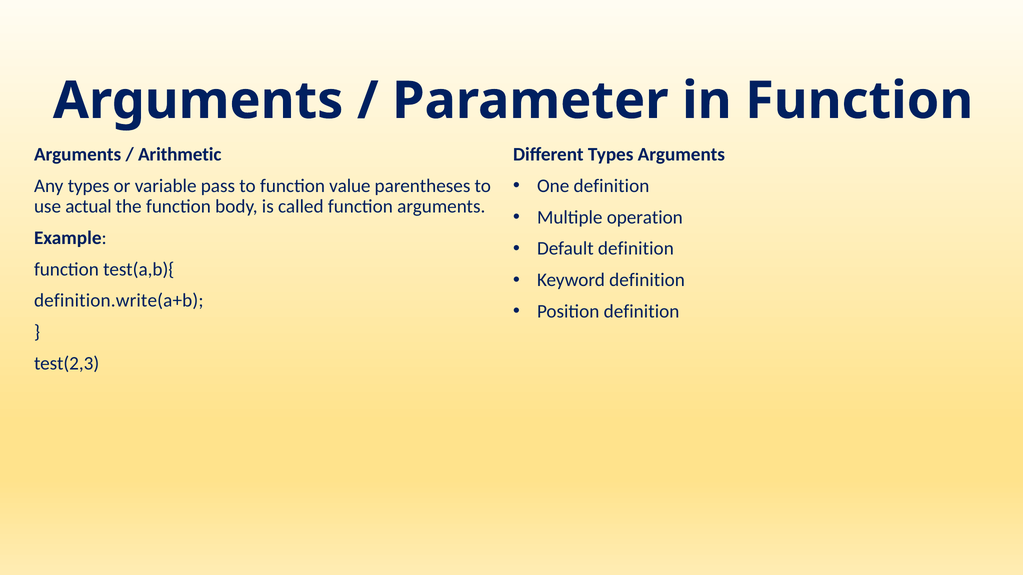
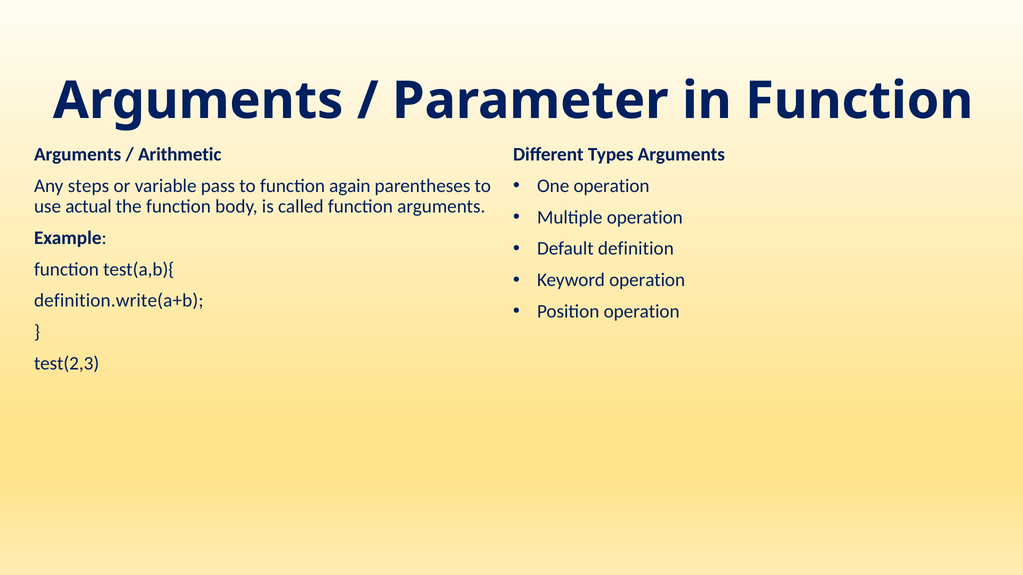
One definition: definition -> operation
Any types: types -> steps
value: value -> again
Keyword definition: definition -> operation
Position definition: definition -> operation
